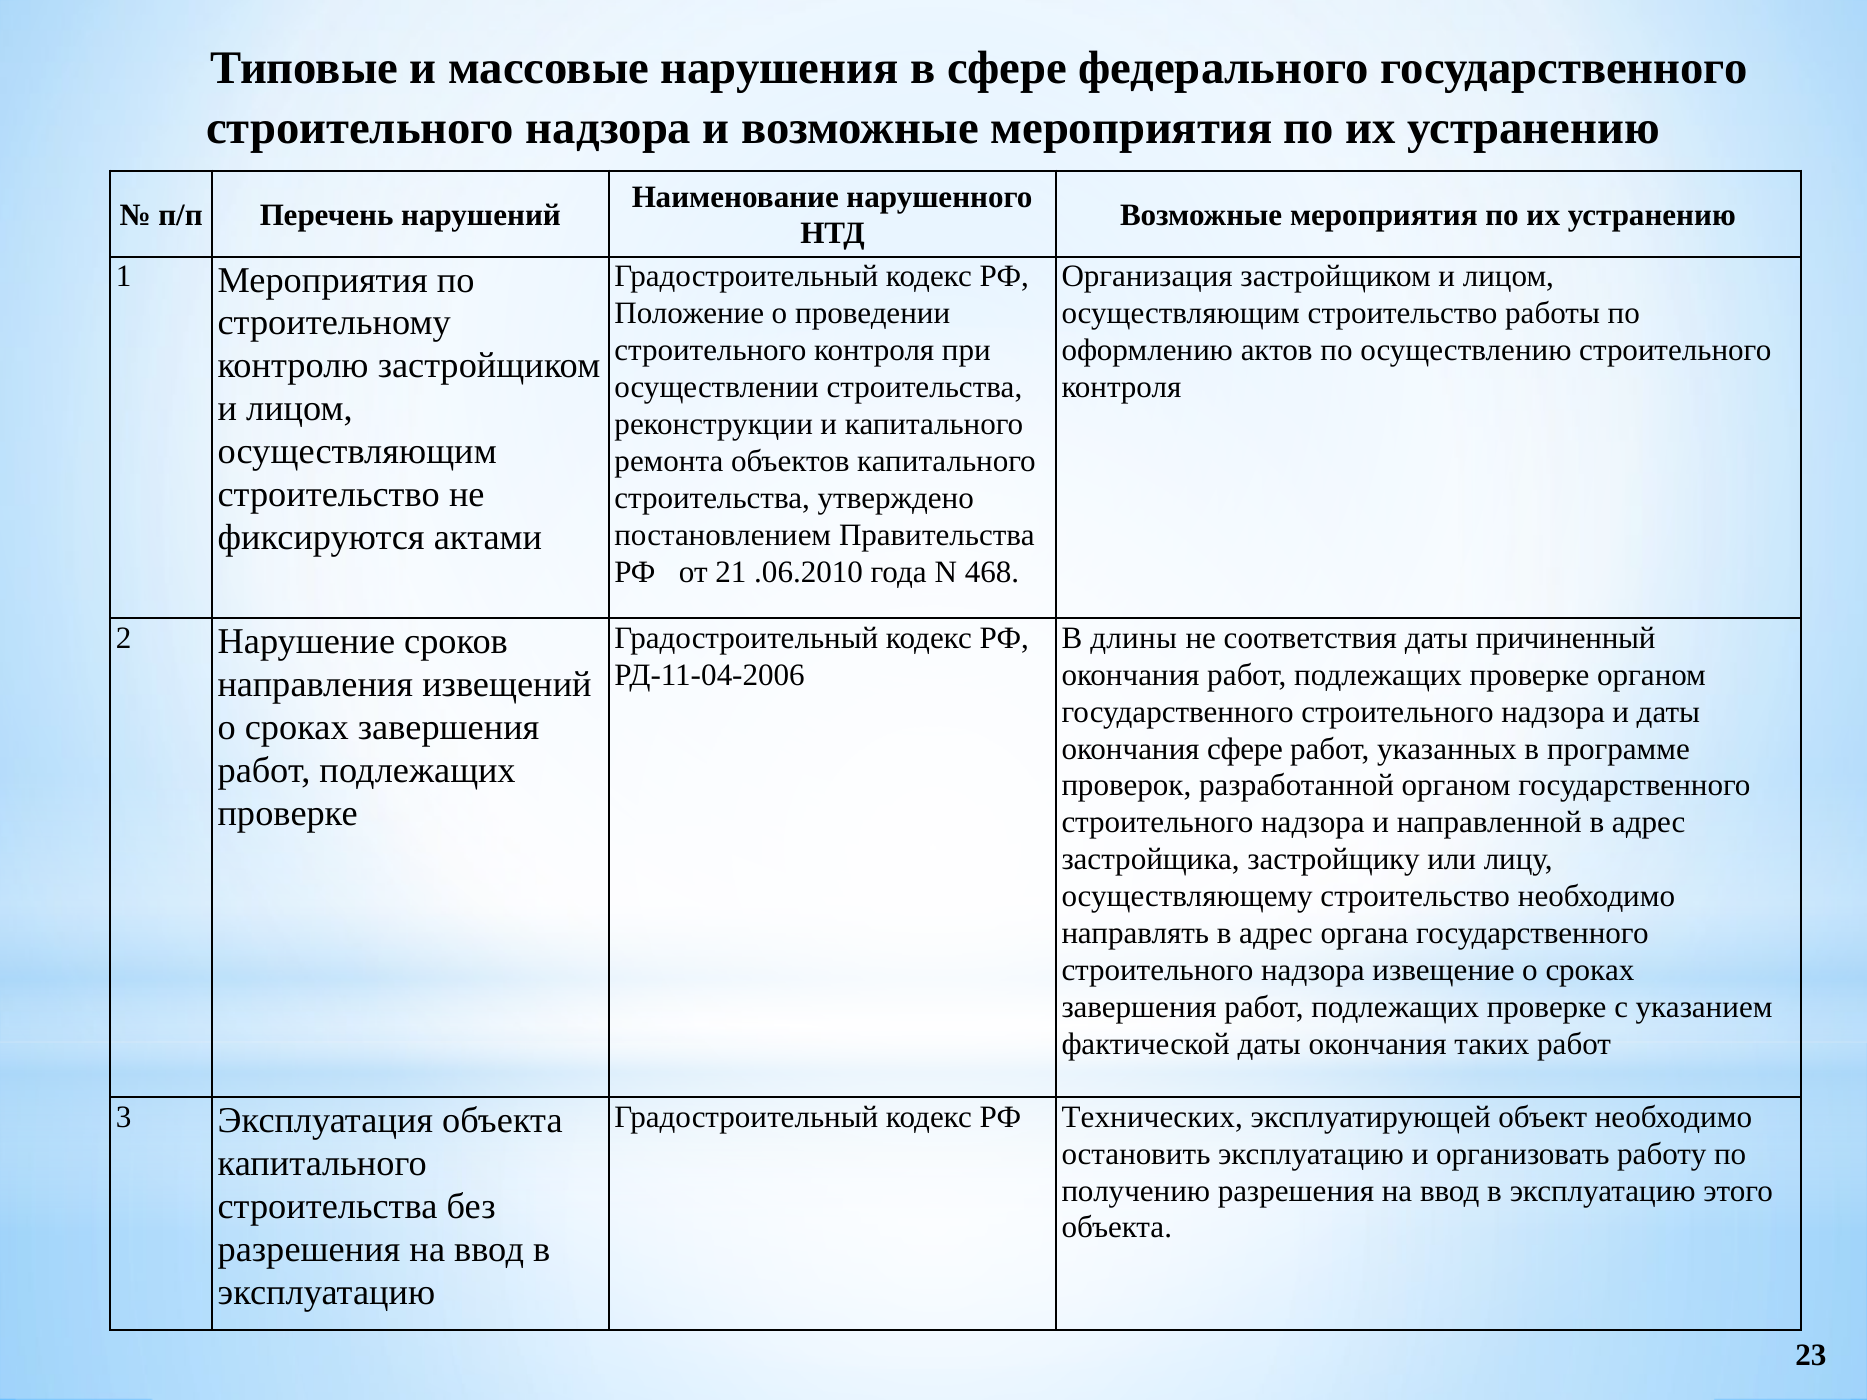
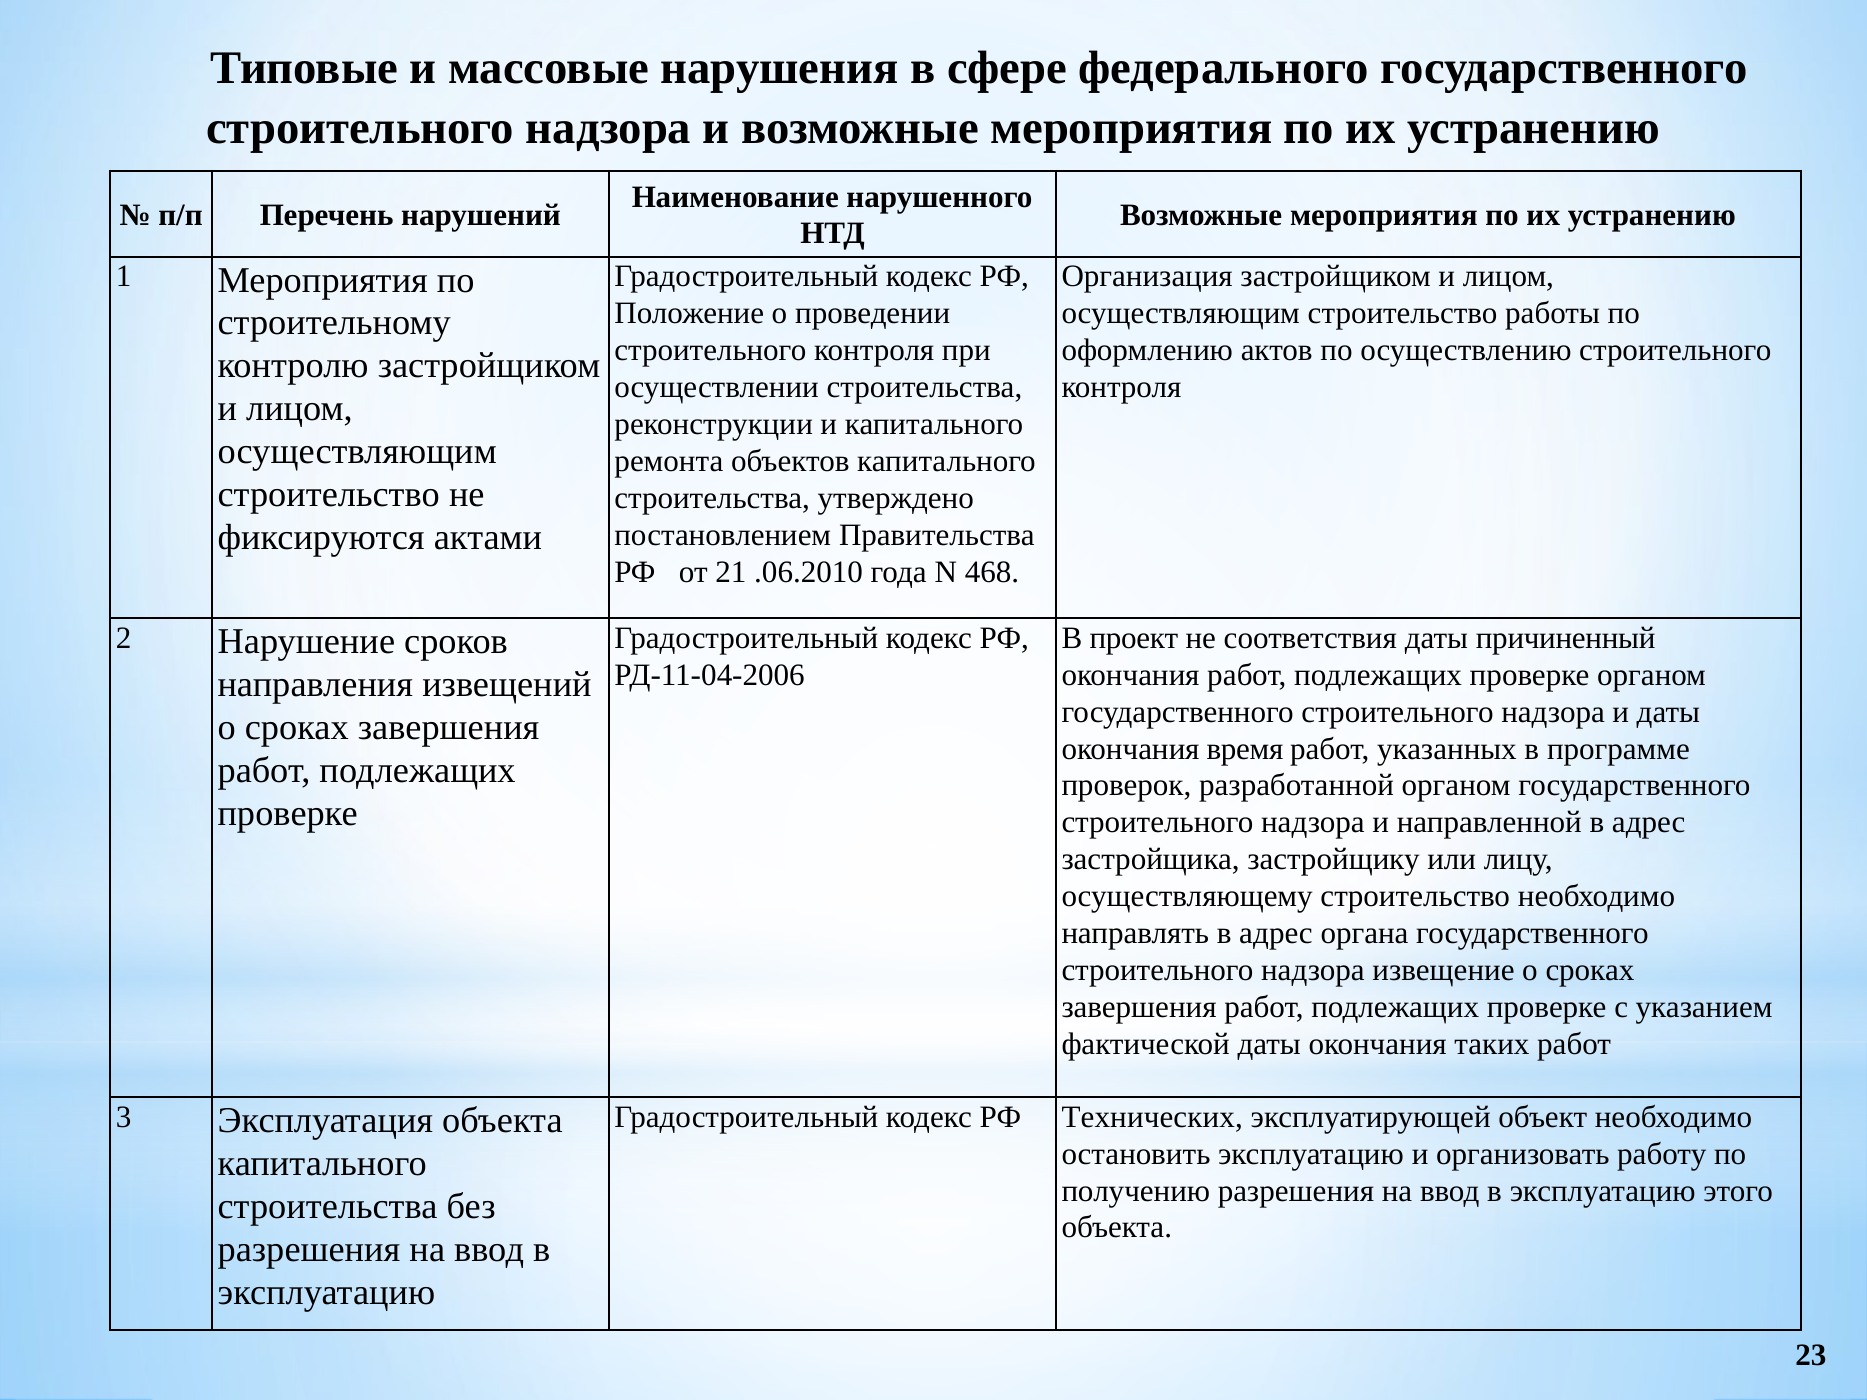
длины: длины -> проект
окончания сфере: сфере -> время
